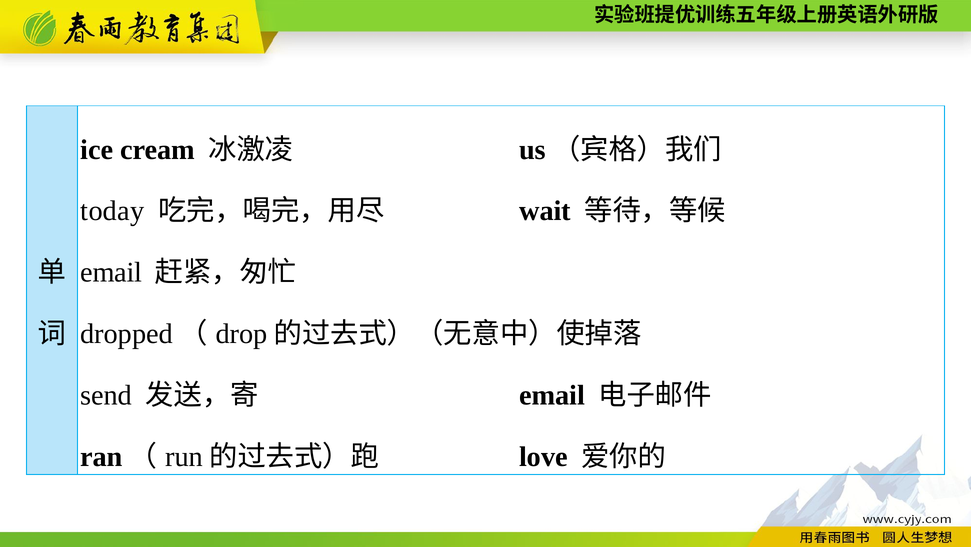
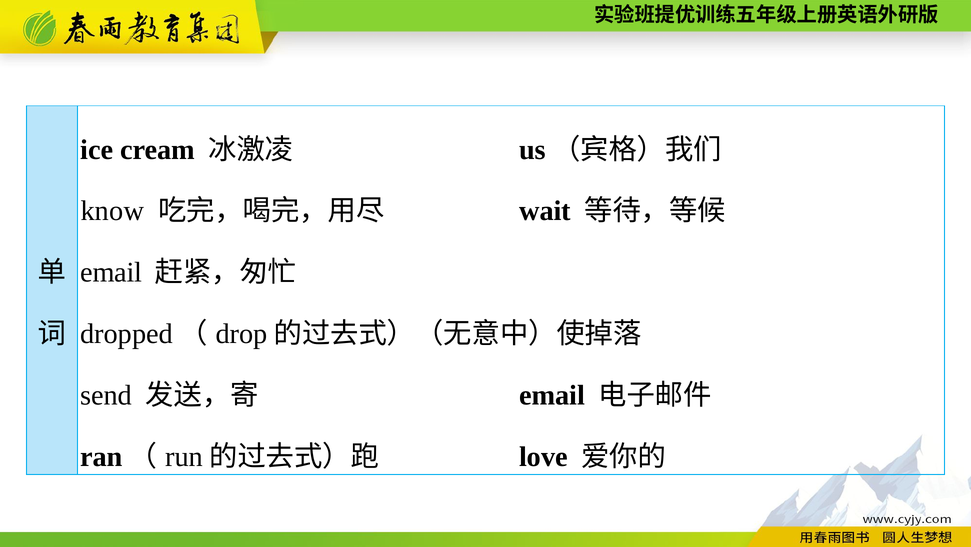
today: today -> know
